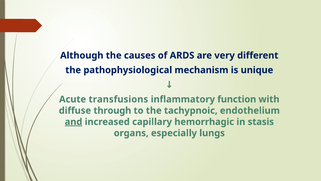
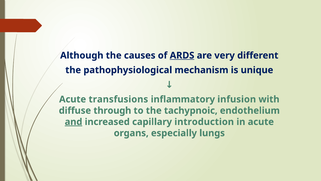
ARDS underline: none -> present
function: function -> infusion
hemorrhagic: hemorrhagic -> introduction
in stasis: stasis -> acute
